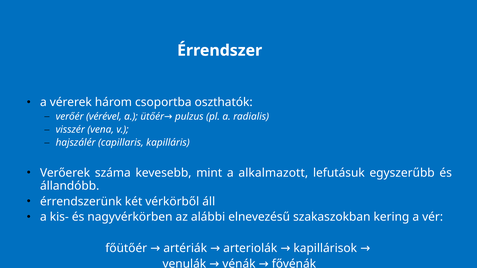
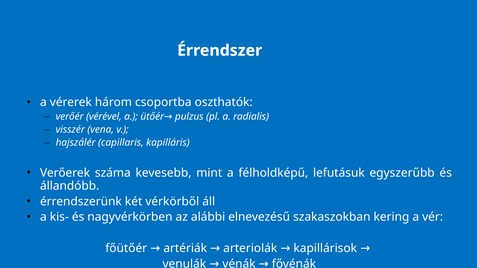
alkalmazott: alkalmazott -> félholdképű
